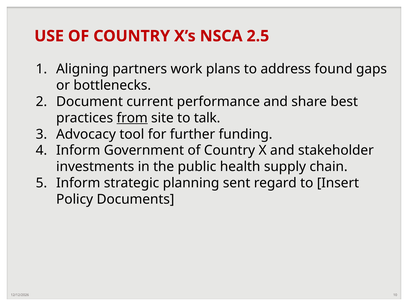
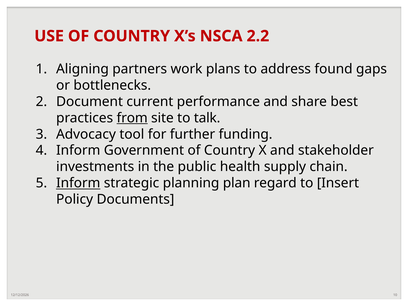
2.5: 2.5 -> 2.2
Inform at (78, 183) underline: none -> present
sent: sent -> plan
